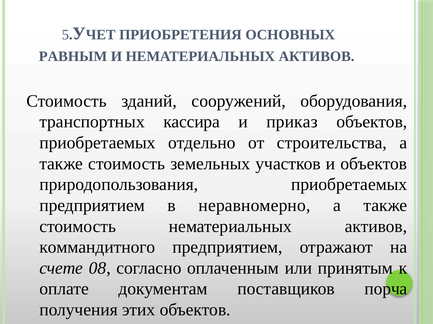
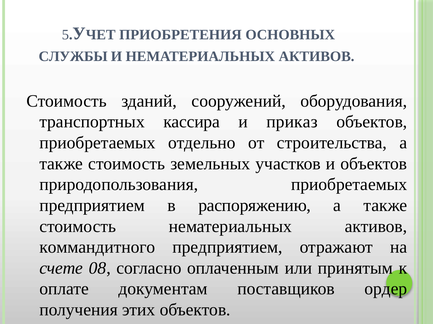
РАВНЫМ: РАВНЫМ -> СЛУЖБЫ
неравномерно: неравномерно -> распоряжению
порча: порча -> ордер
